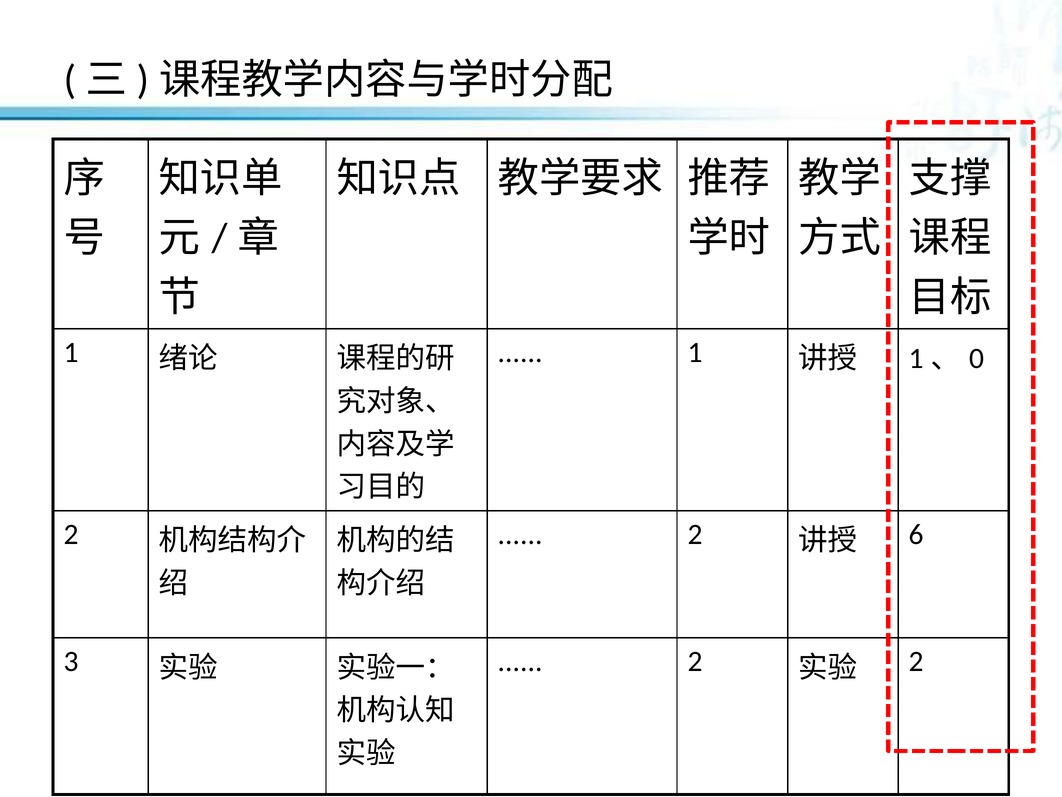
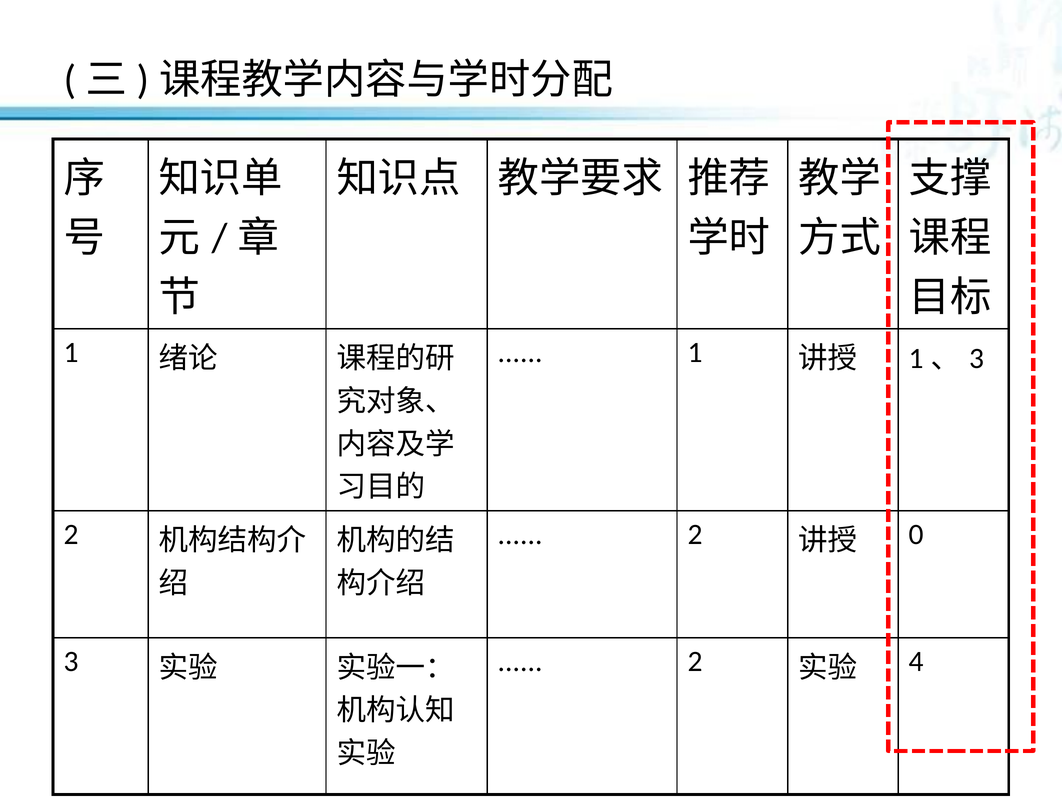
0 at (976, 358): 0 -> 3
6: 6 -> 0
2 at (916, 661): 2 -> 4
